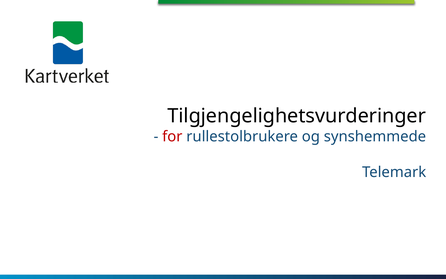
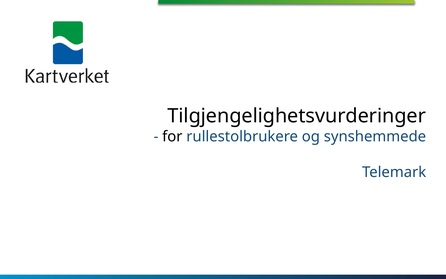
for colour: red -> black
